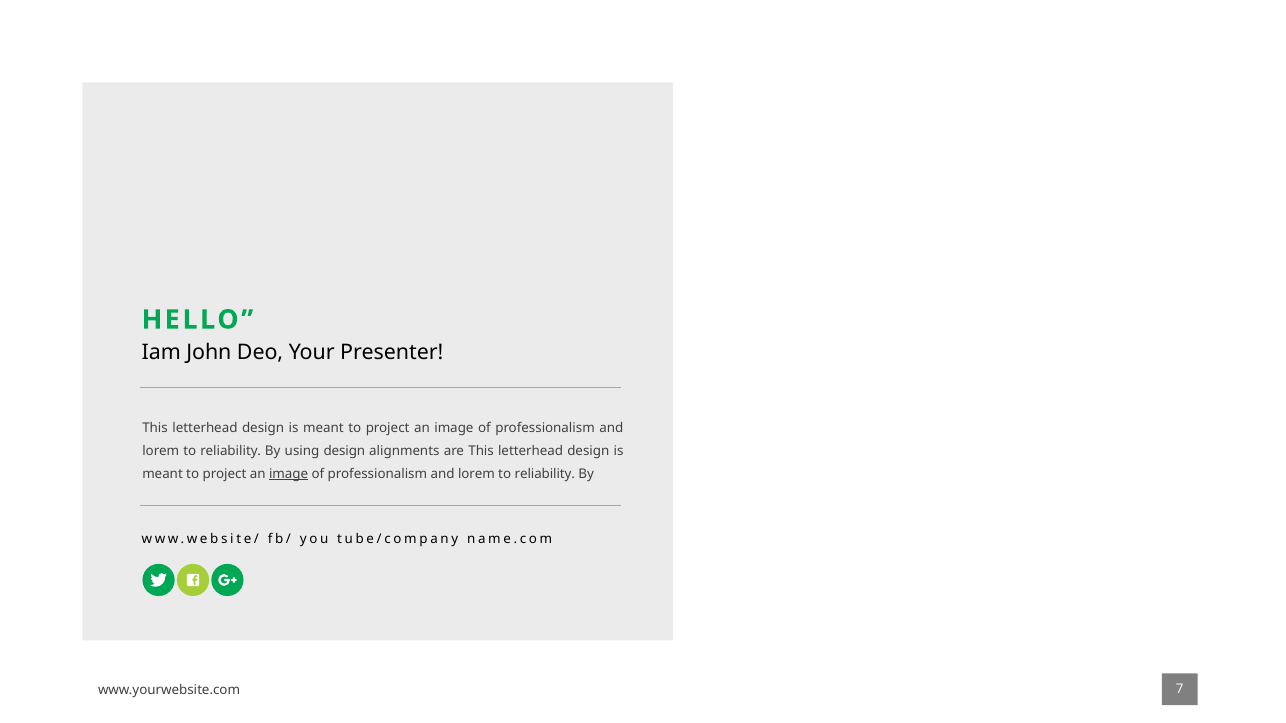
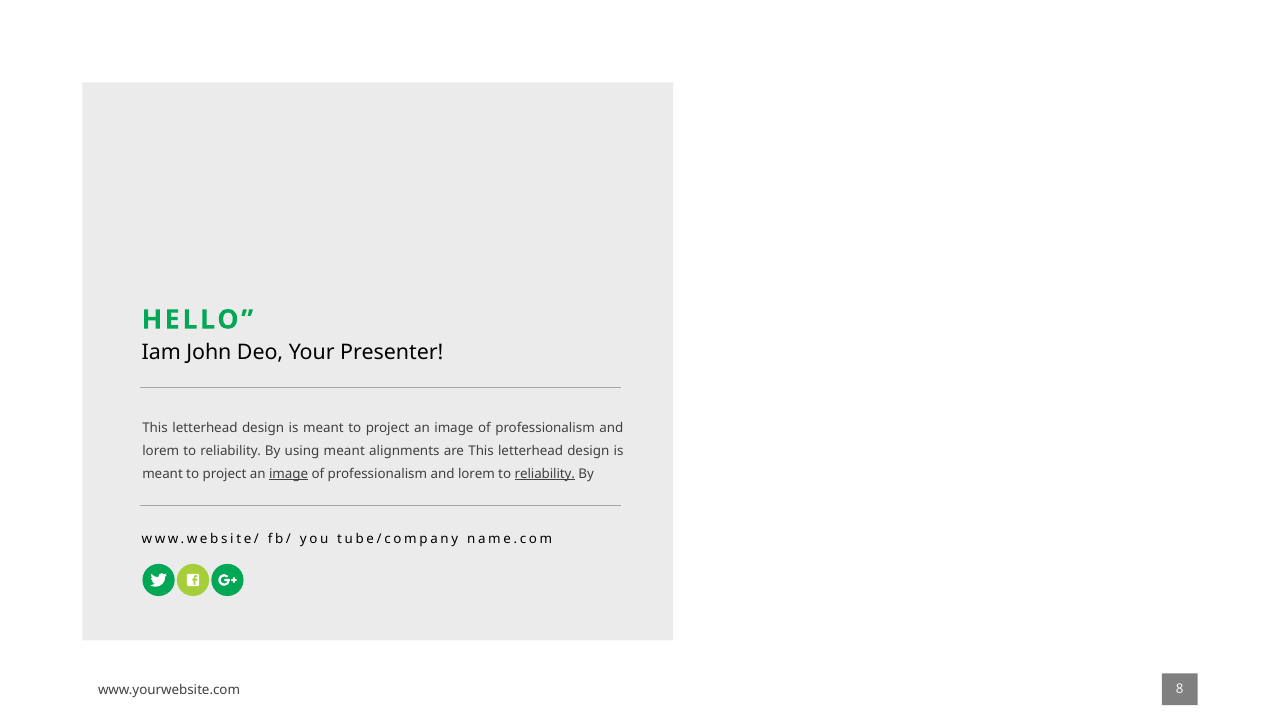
using design: design -> meant
reliability at (545, 474) underline: none -> present
7: 7 -> 8
